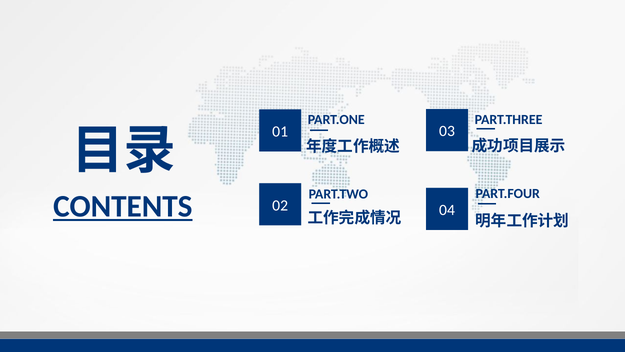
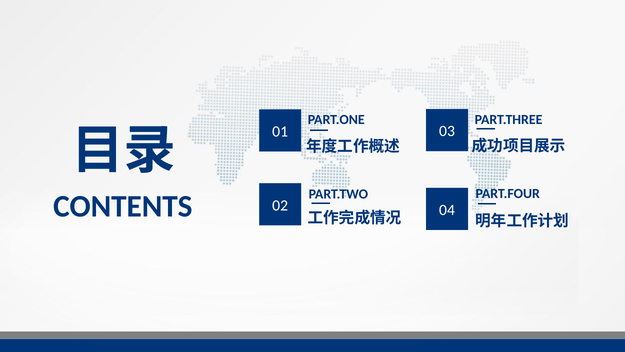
CONTENTS underline: present -> none
